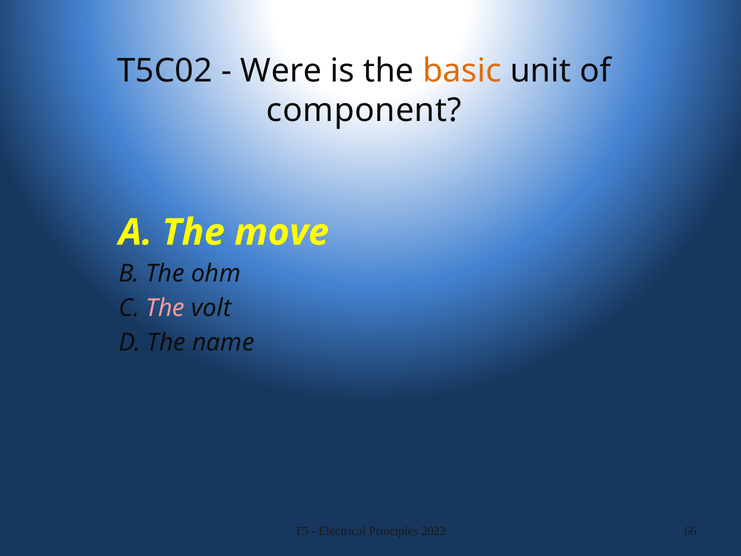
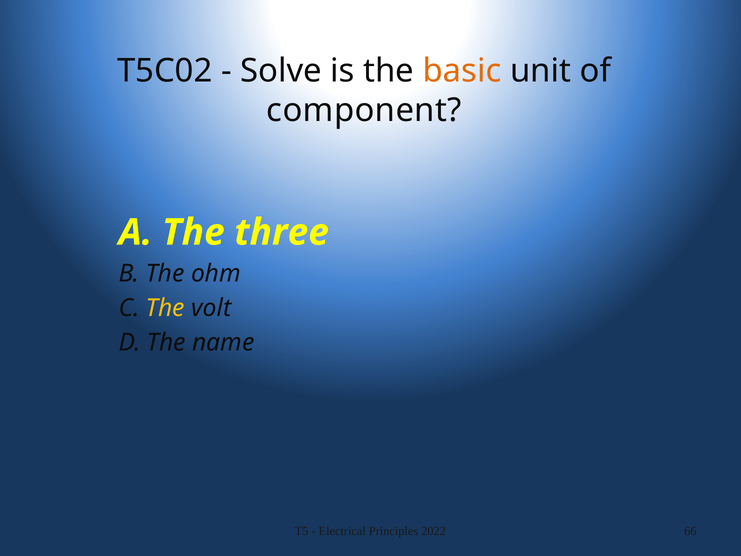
Were: Were -> Solve
move: move -> three
The at (165, 308) colour: pink -> yellow
